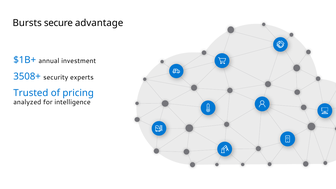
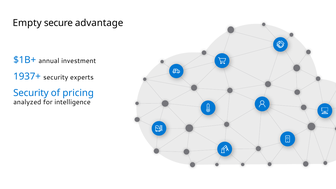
Bursts: Bursts -> Empty
3508+: 3508+ -> 1937+
Trusted at (31, 93): Trusted -> Security
